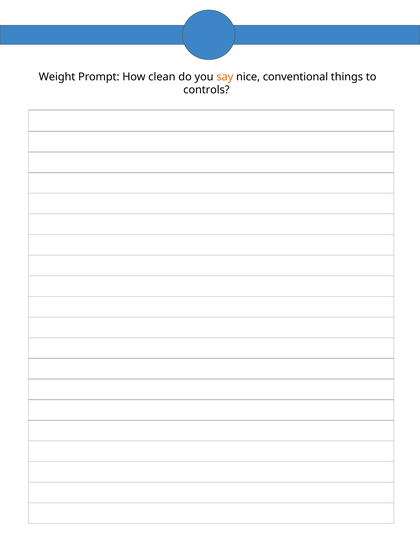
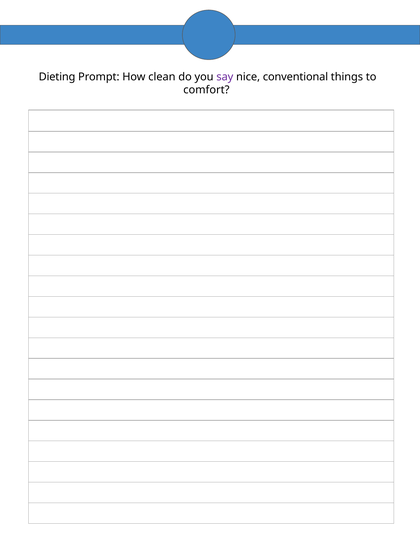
Weight: Weight -> Dieting
say colour: orange -> purple
controls: controls -> comfort
